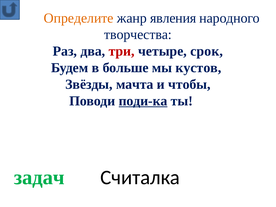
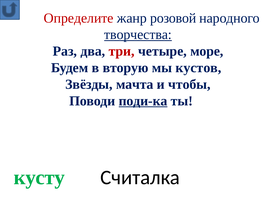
Определите colour: orange -> red
явления: явления -> розовой
творчества underline: none -> present
срок: срок -> море
больше: больше -> вторую
задач: задач -> кусту
